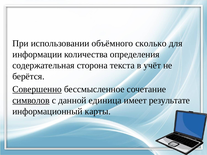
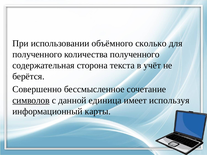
информации at (37, 54): информации -> полученного
количества определения: определения -> полученного
Совершенно underline: present -> none
результате: результате -> используя
